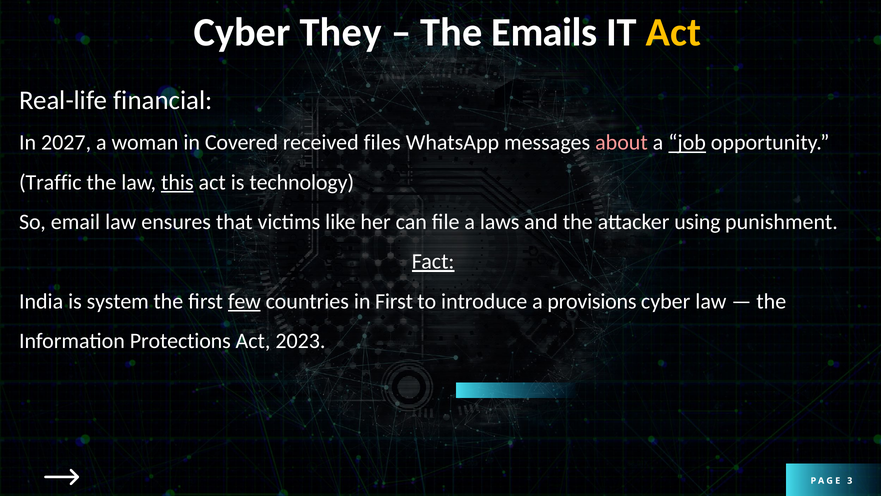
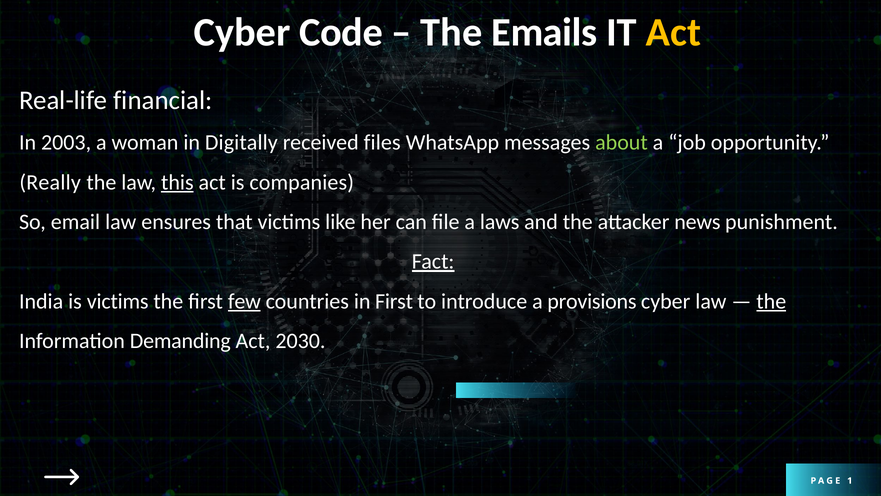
They: They -> Code
2027: 2027 -> 2003
Covered: Covered -> Digitally
about colour: pink -> light green
job underline: present -> none
Traffic: Traffic -> Really
technology: technology -> companies
using: using -> news
is system: system -> victims
the at (771, 301) underline: none -> present
Protections: Protections -> Demanding
2023: 2023 -> 2030
3: 3 -> 1
